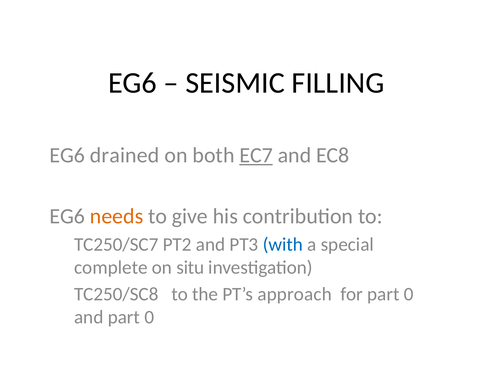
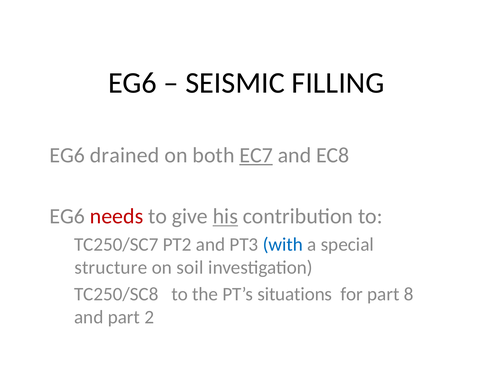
needs colour: orange -> red
his underline: none -> present
complete: complete -> structure
situ: situ -> soil
approach: approach -> situations
for part 0: 0 -> 8
and part 0: 0 -> 2
